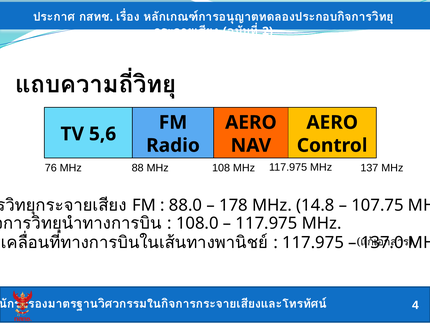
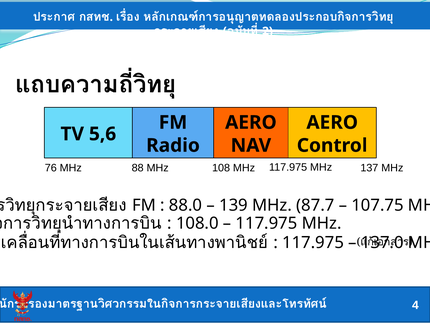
178: 178 -> 139
14.8: 14.8 -> 87.7
